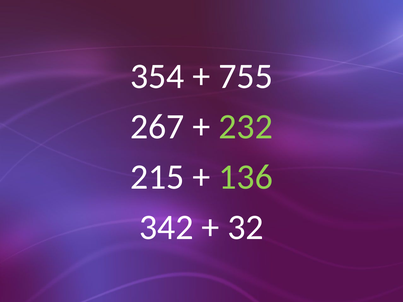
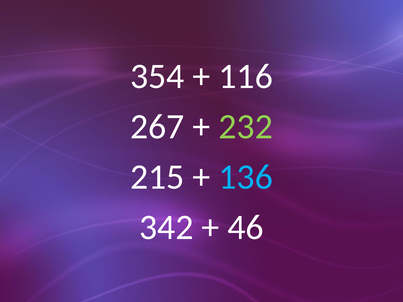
755: 755 -> 116
136 colour: light green -> light blue
32: 32 -> 46
